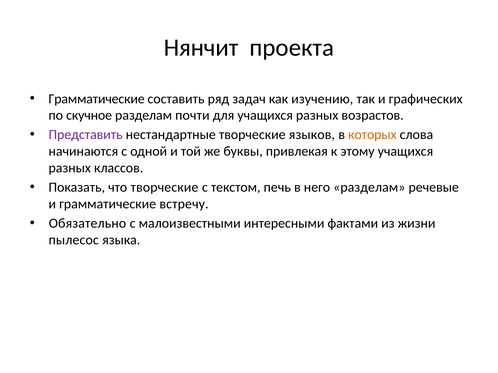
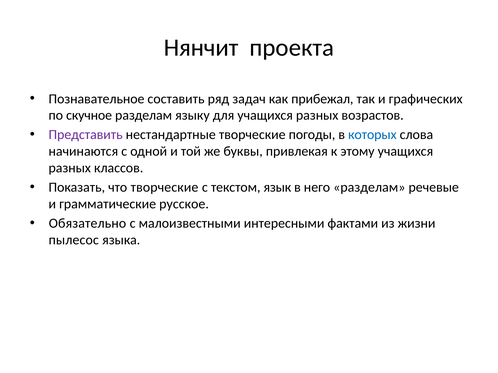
Грамматические at (97, 99): Грамматические -> Познавательное
изучению: изучению -> прибежал
почти: почти -> языку
языков: языков -> погоды
которых colour: orange -> blue
печь: печь -> язык
встречу: встречу -> русское
